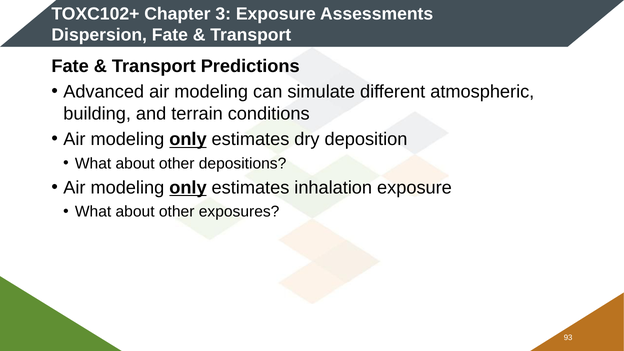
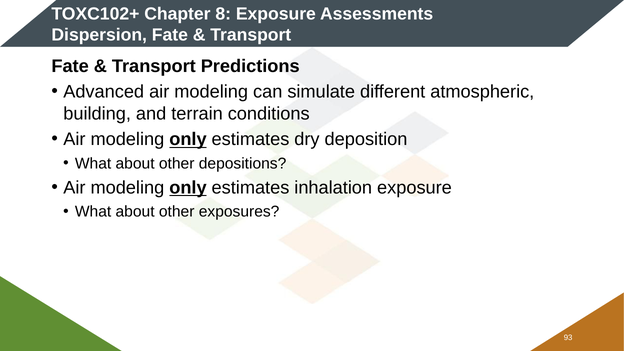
3: 3 -> 8
